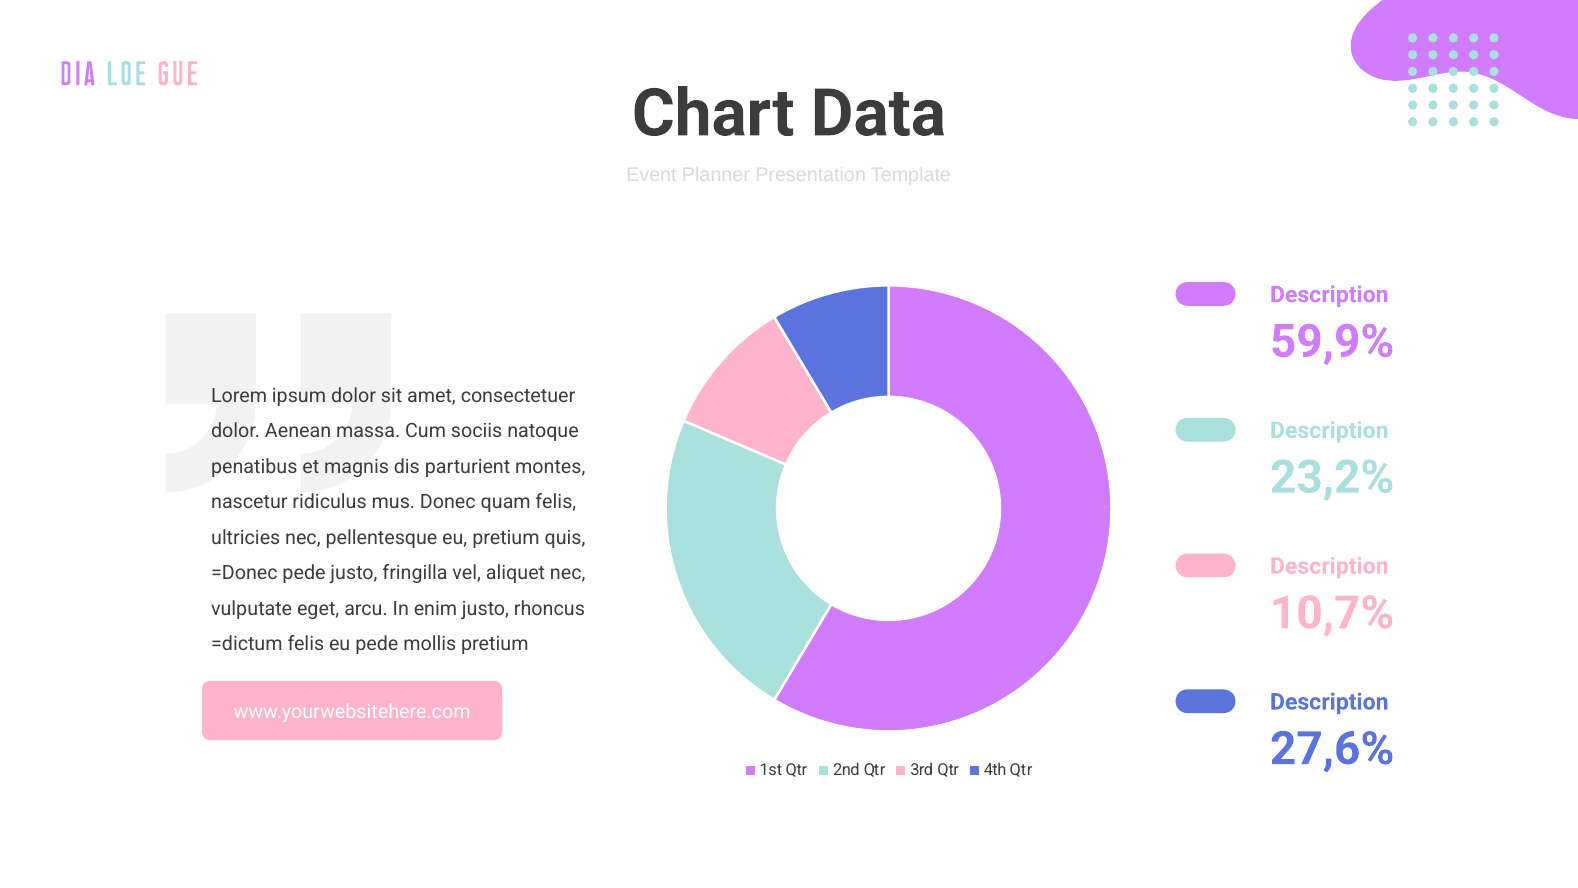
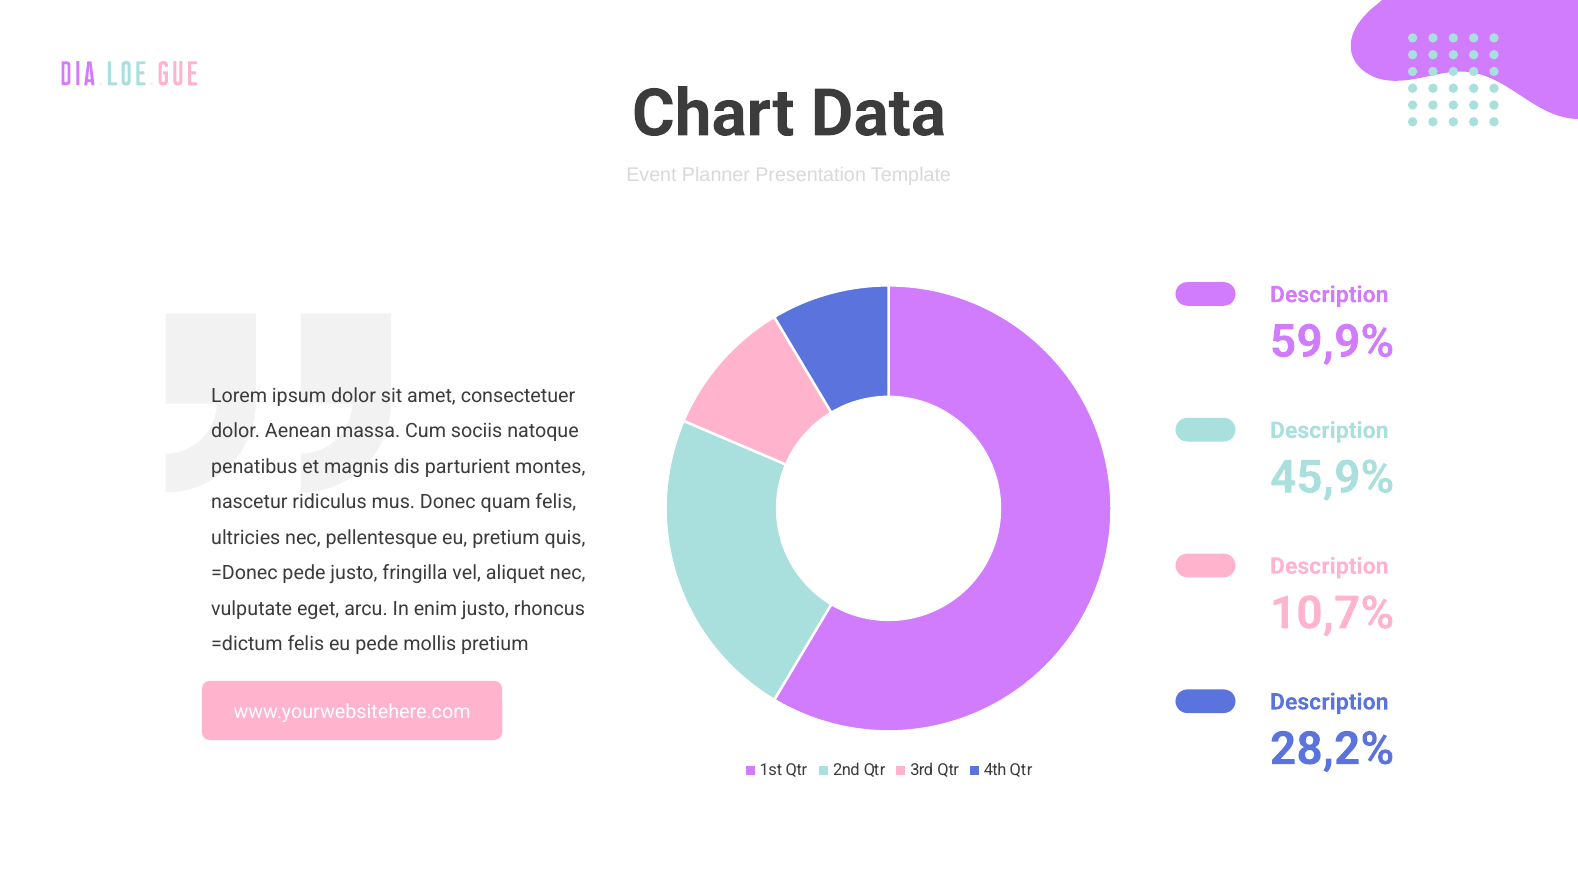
23,2%: 23,2% -> 45,9%
27,6%: 27,6% -> 28,2%
